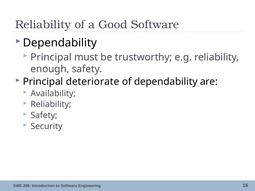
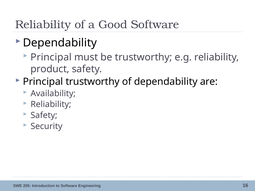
enough: enough -> product
Principal deteriorate: deteriorate -> trustworthy
